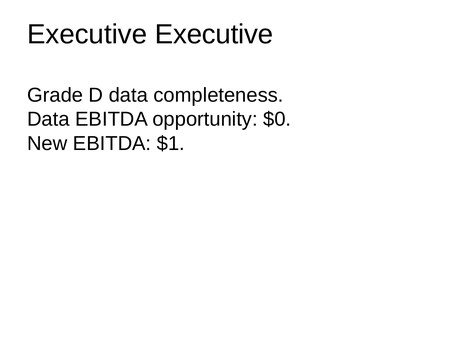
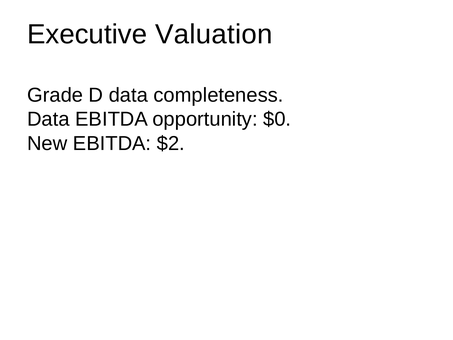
Executive Executive: Executive -> Valuation
$1: $1 -> $2
